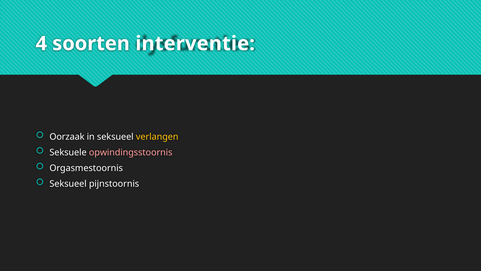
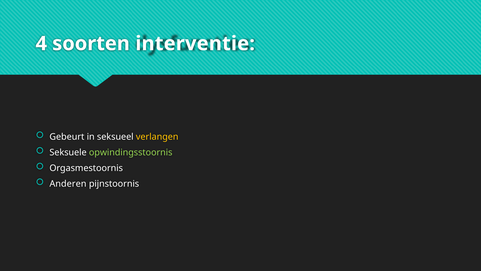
Oorzaak: Oorzaak -> Gebeurt
opwindingsstoornis colour: pink -> light green
Seksueel at (68, 183): Seksueel -> Anderen
